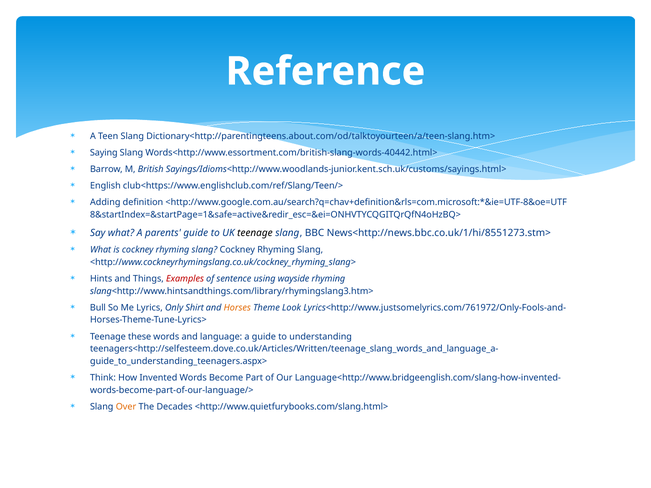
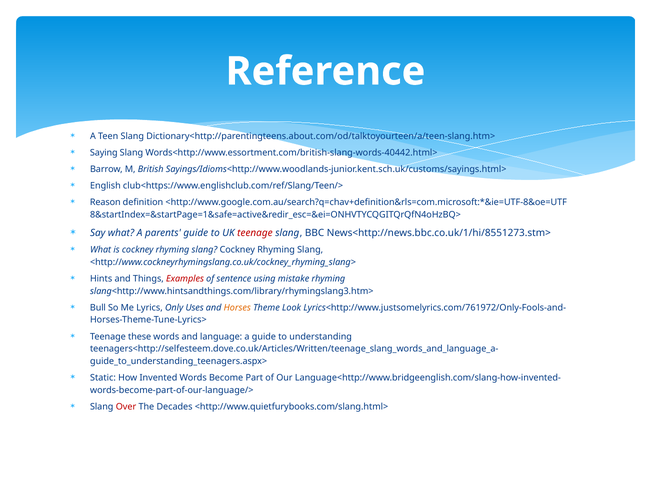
Adding: Adding -> Reason
teenage at (255, 233) colour: black -> red
wayside: wayside -> mistake
Shirt: Shirt -> Uses
Think: Think -> Static
Over colour: orange -> red
